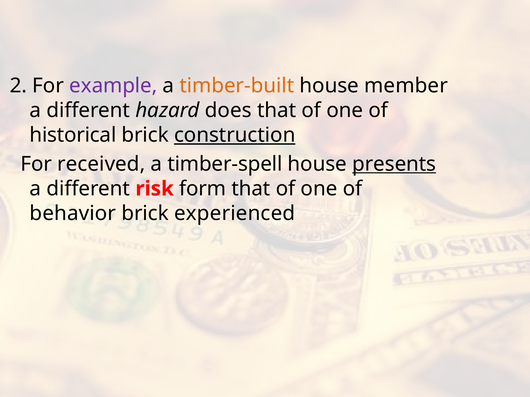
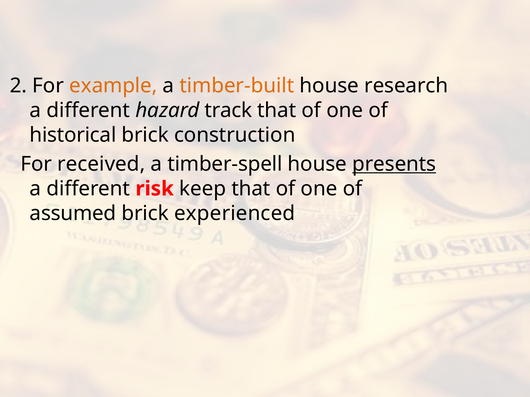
example colour: purple -> orange
member: member -> research
does: does -> track
construction underline: present -> none
form: form -> keep
behavior: behavior -> assumed
